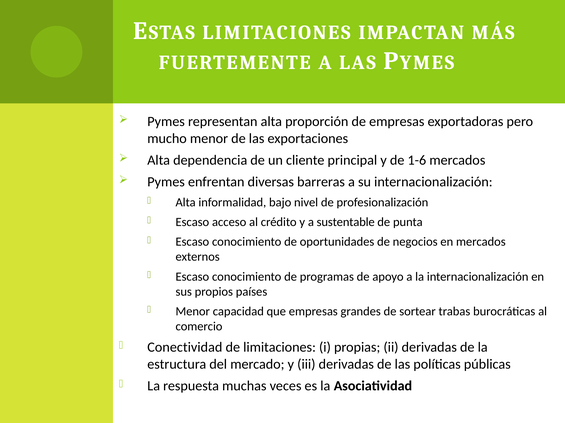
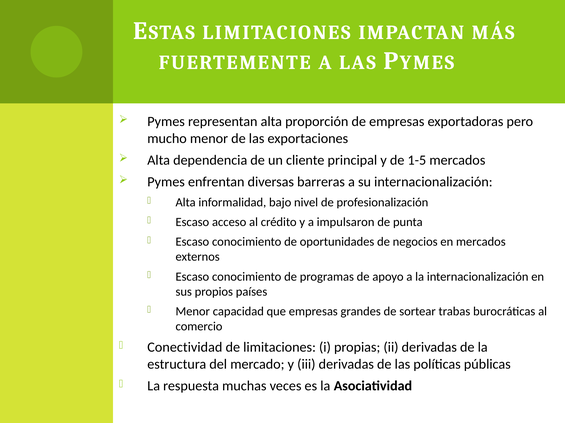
1-6: 1-6 -> 1-5
sustentable: sustentable -> impulsaron
